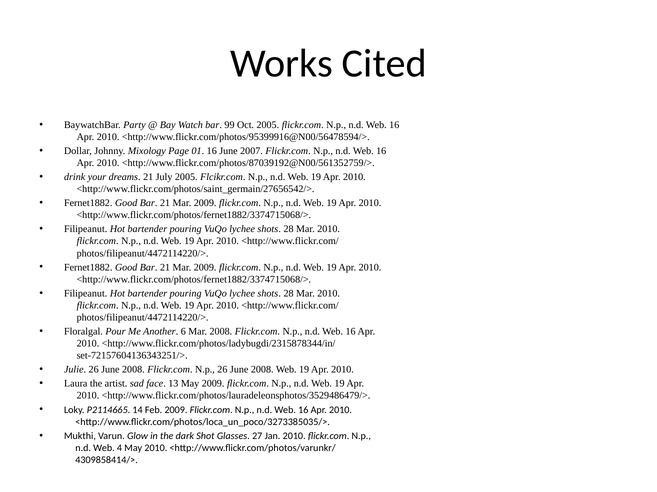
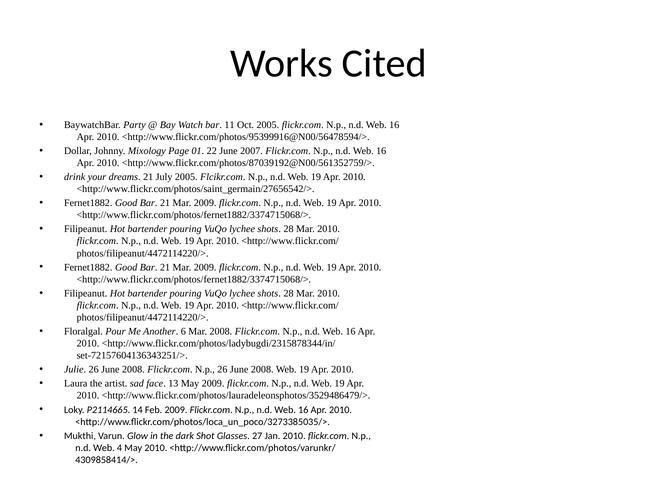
99: 99 -> 11
01 16: 16 -> 22
